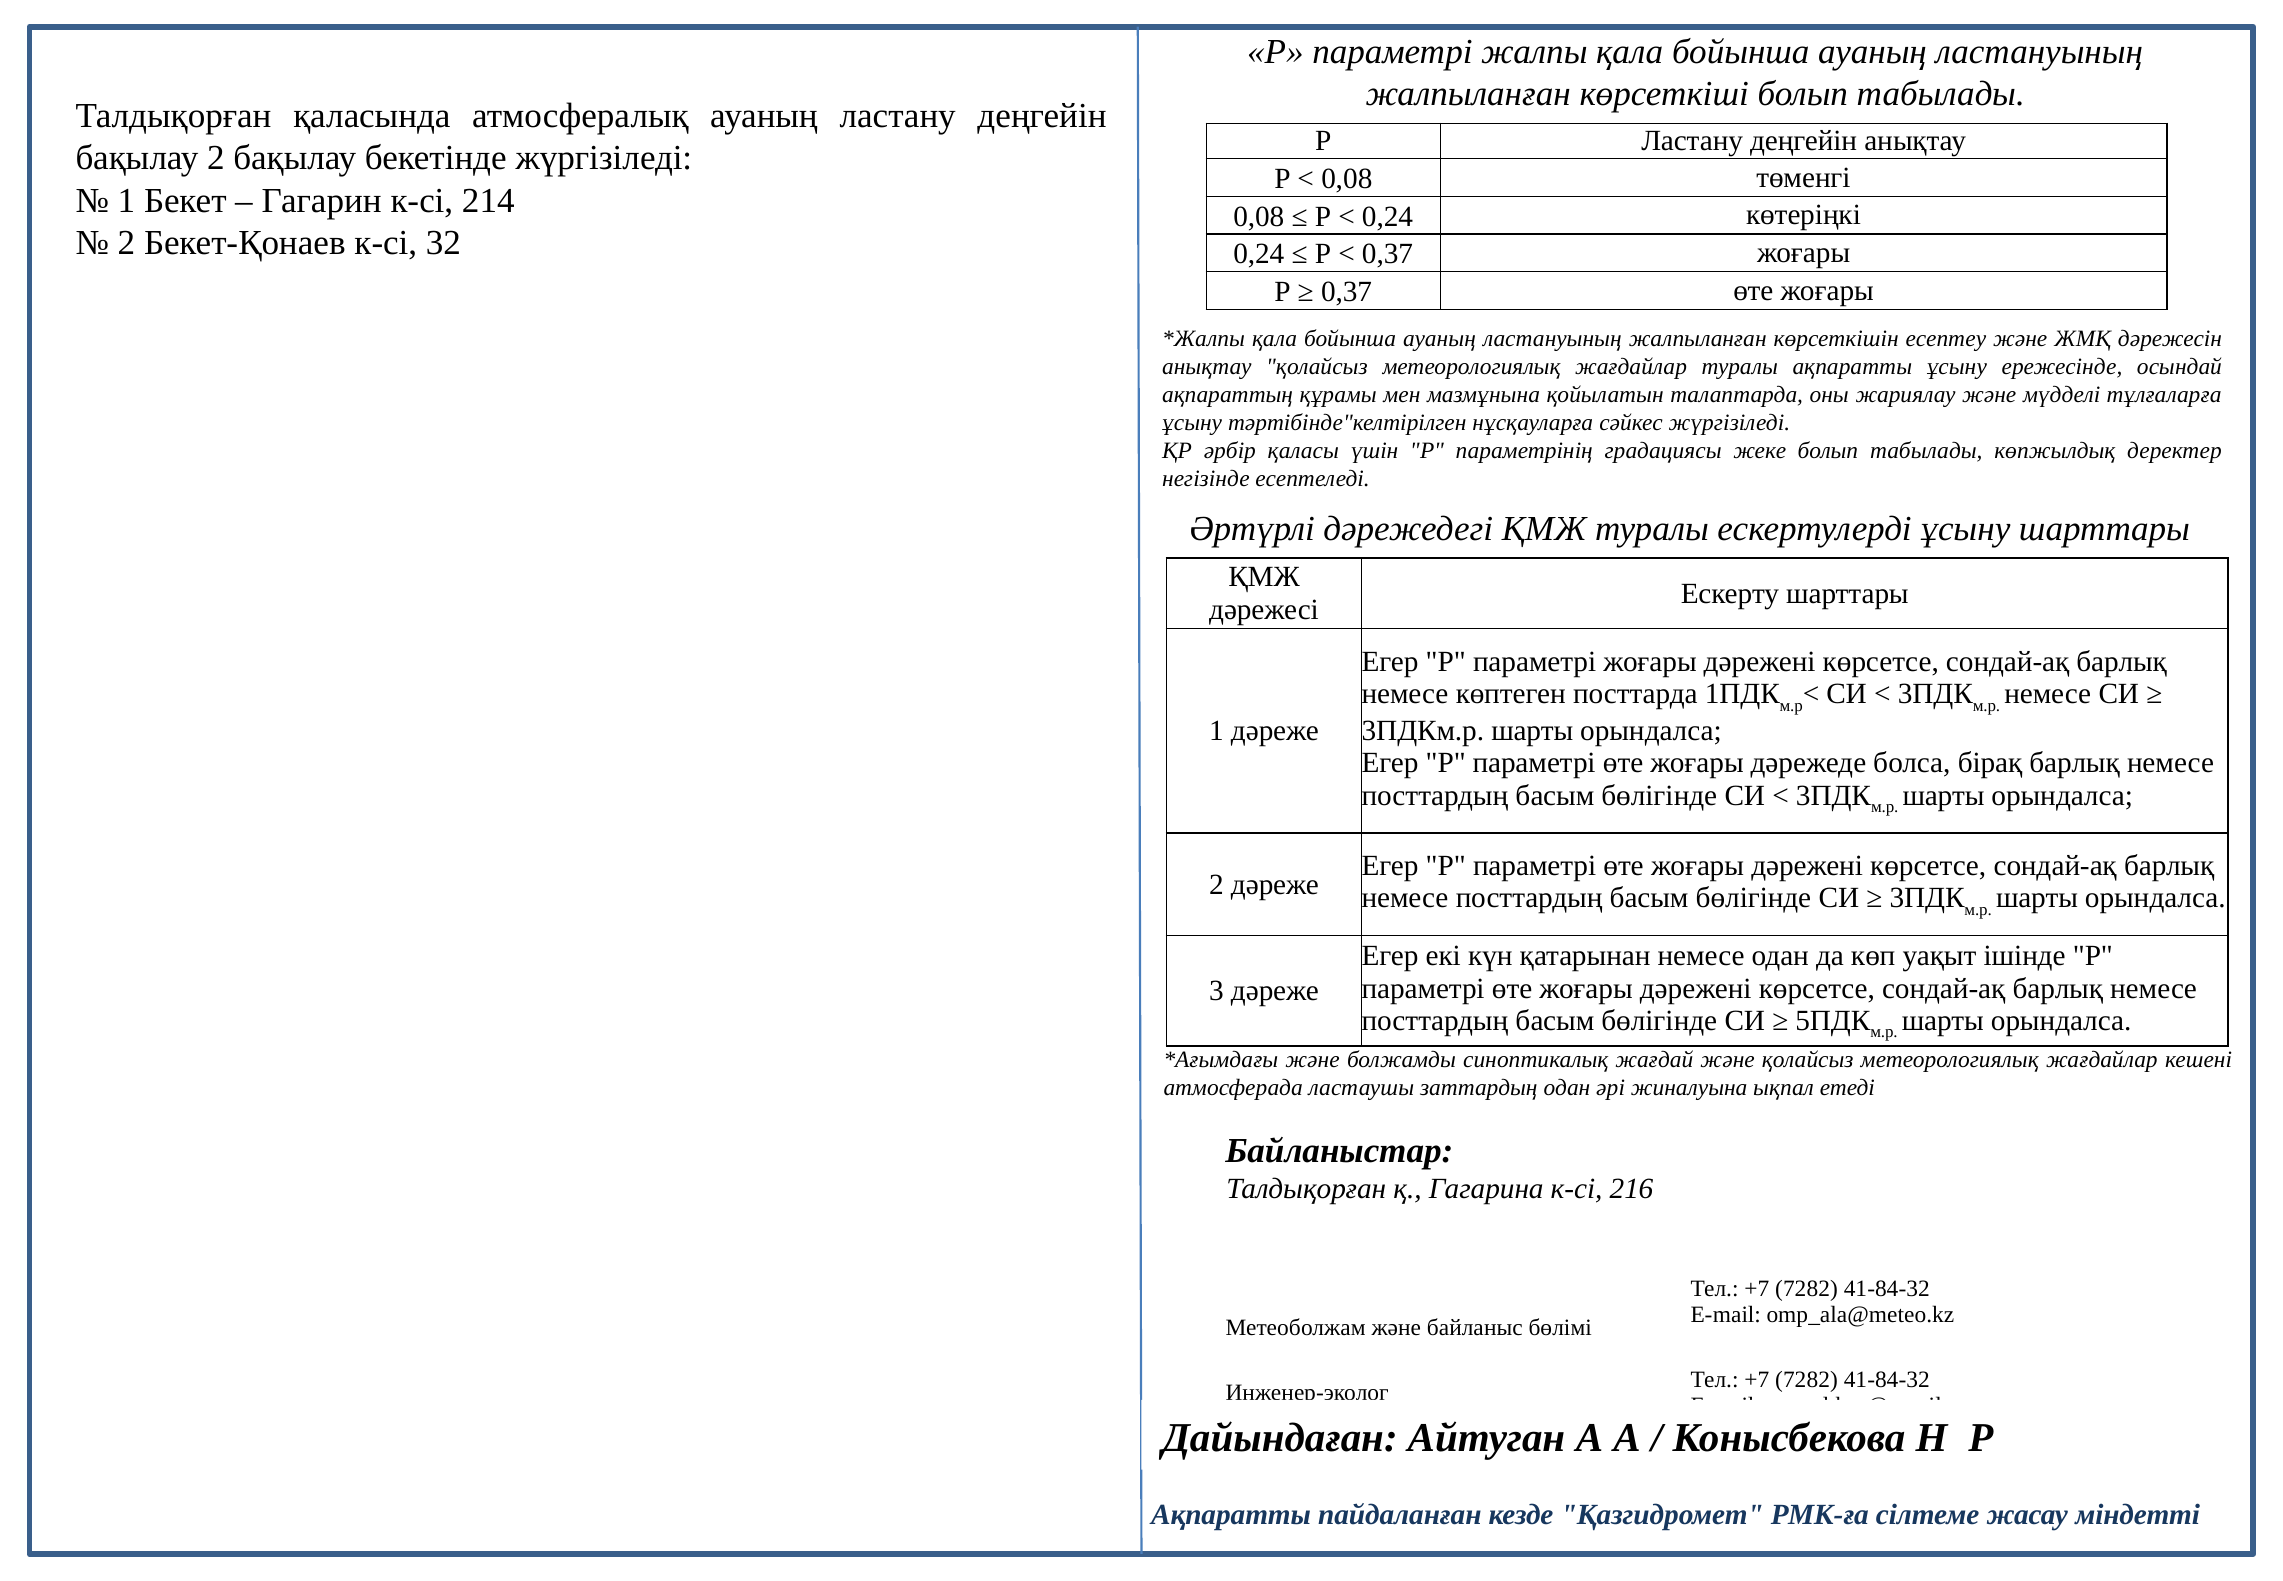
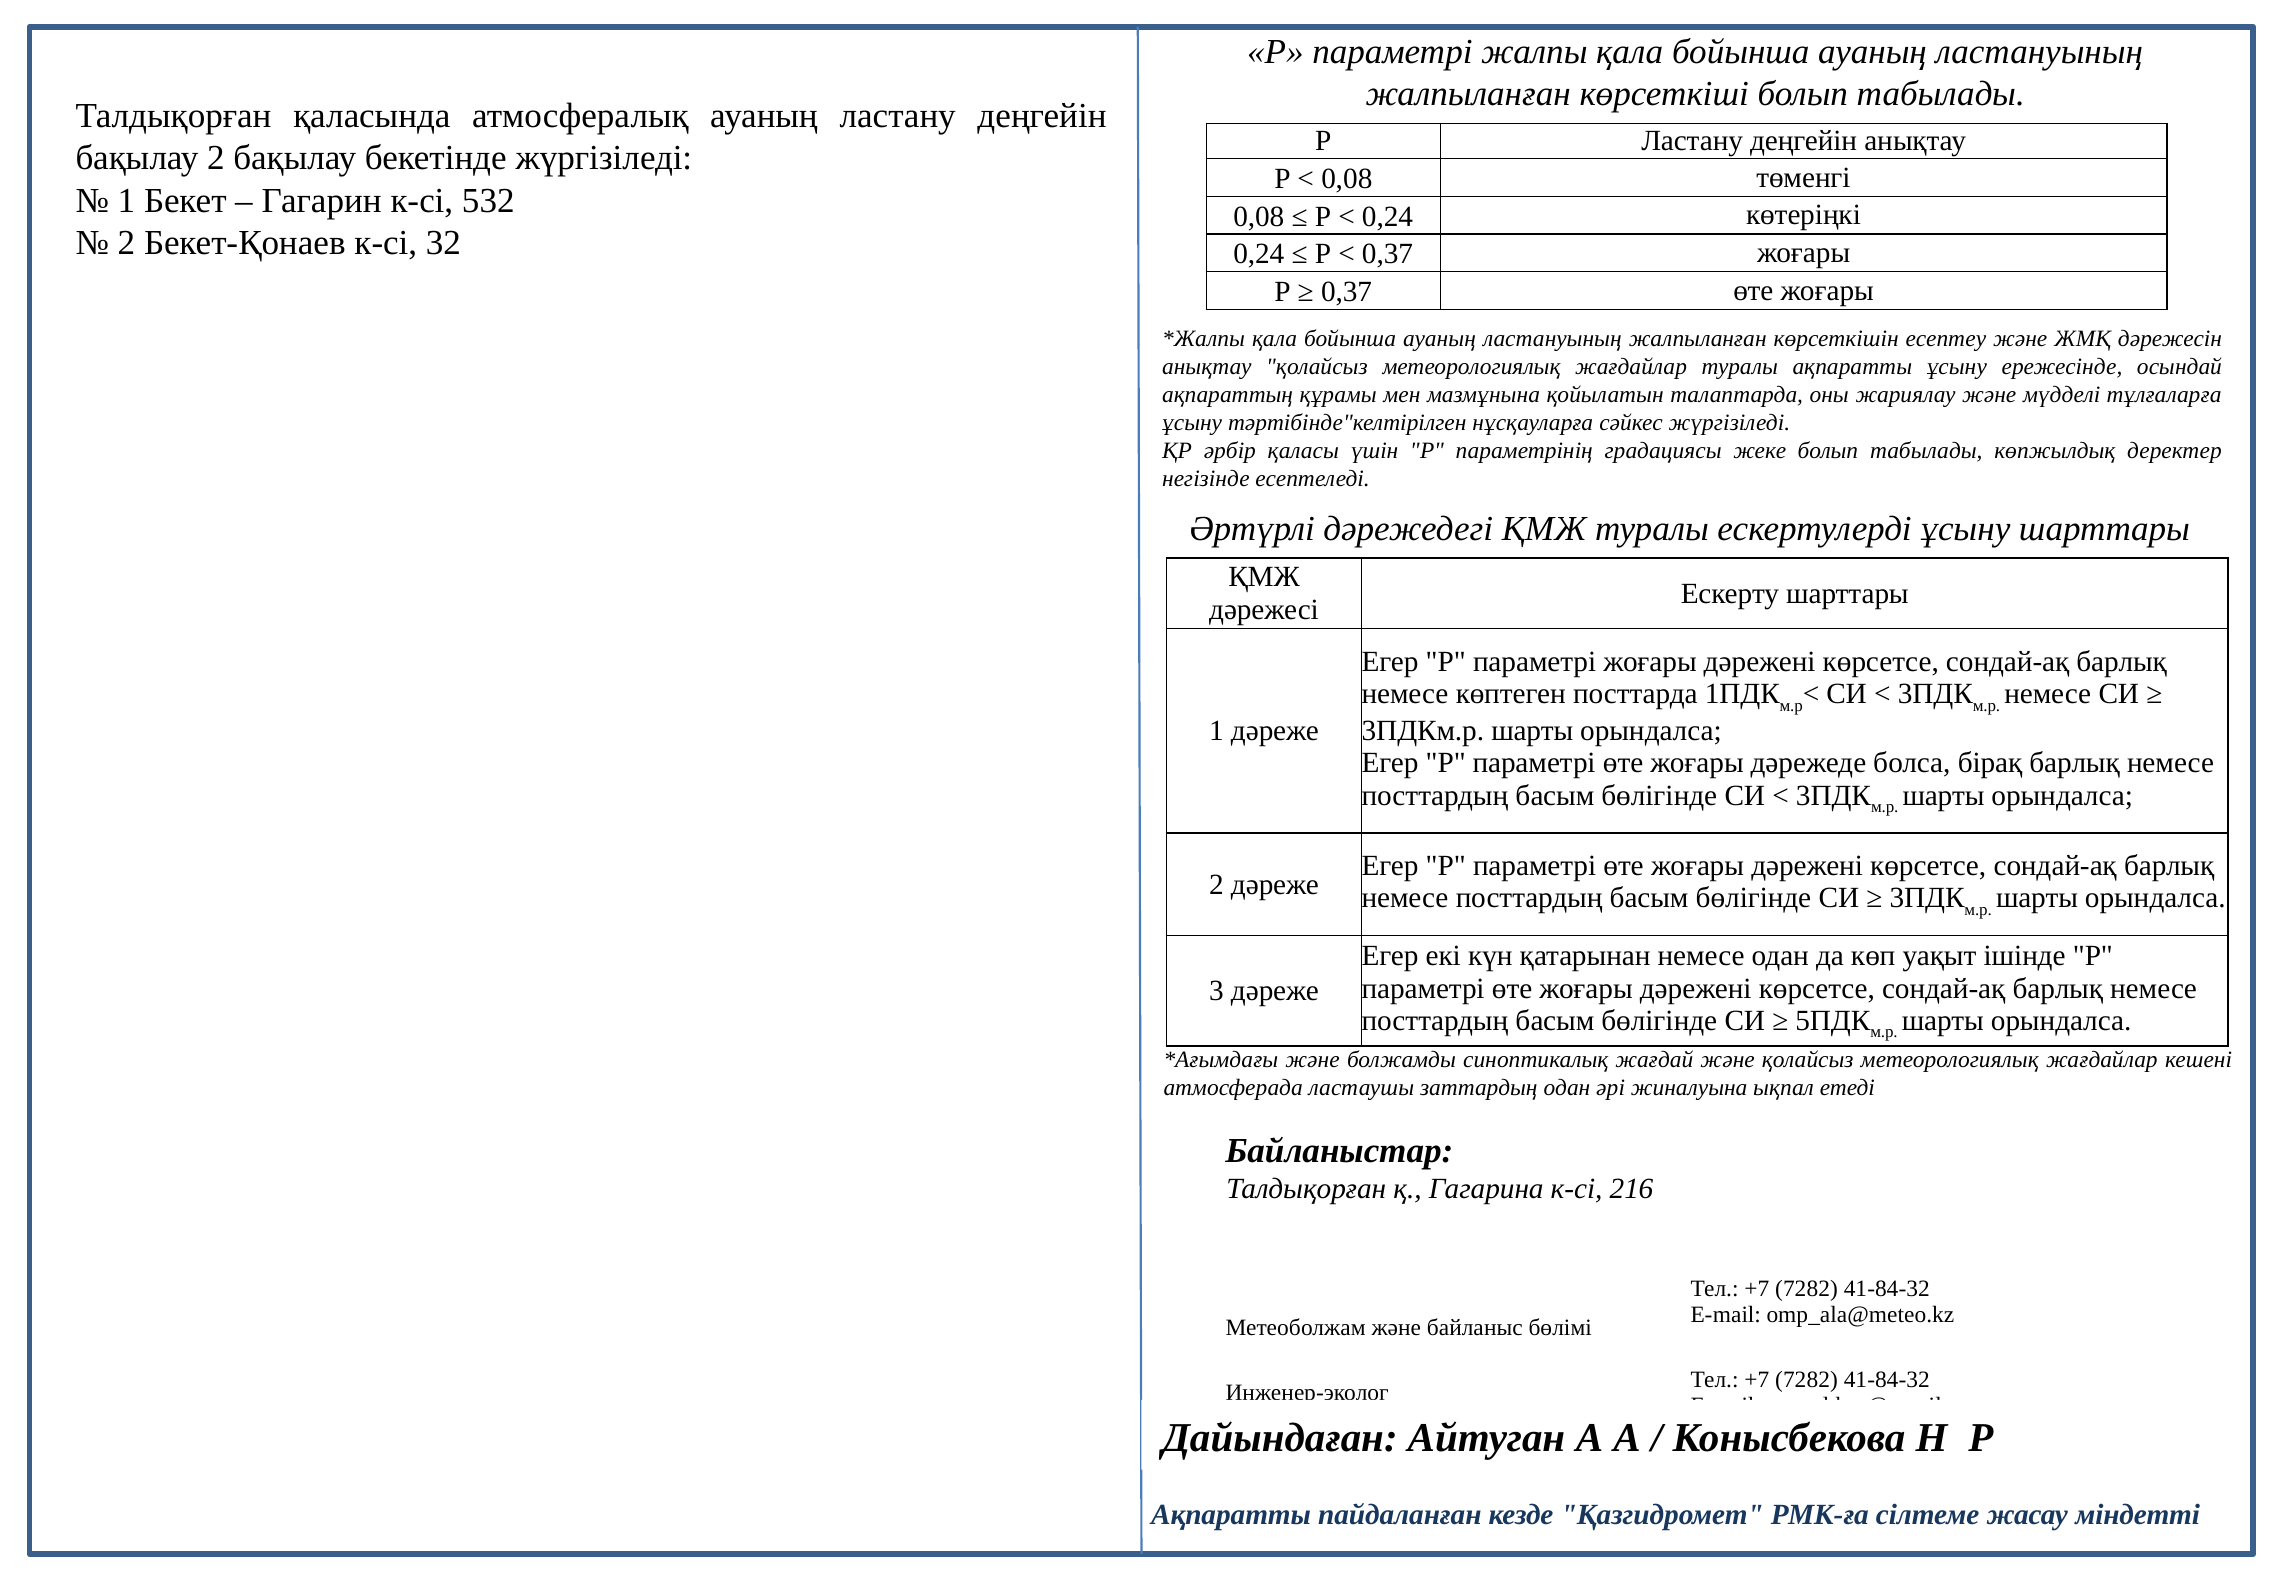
214: 214 -> 532
